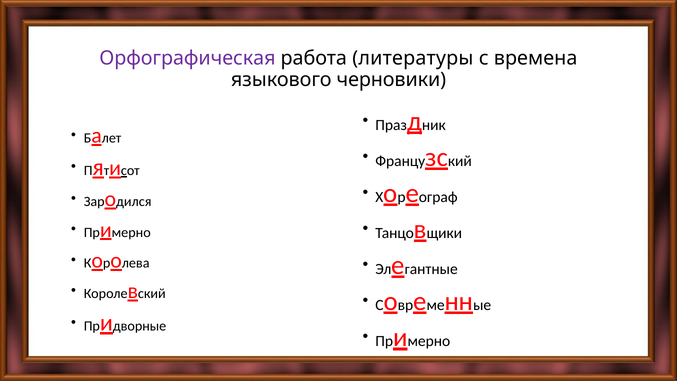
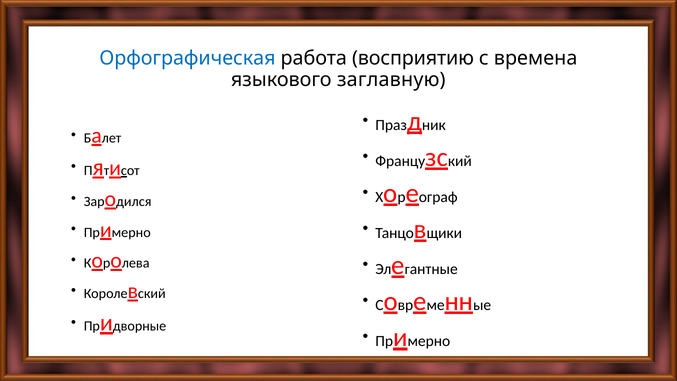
Орфографическая colour: purple -> blue
литературы: литературы -> восприятию
черновики: черновики -> заглавную
